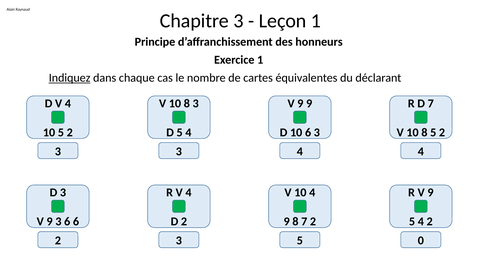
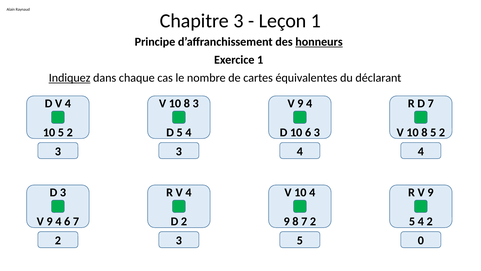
honneurs underline: none -> present
9 at (309, 103): 9 -> 4
3 at (58, 221): 3 -> 4
6 6: 6 -> 7
